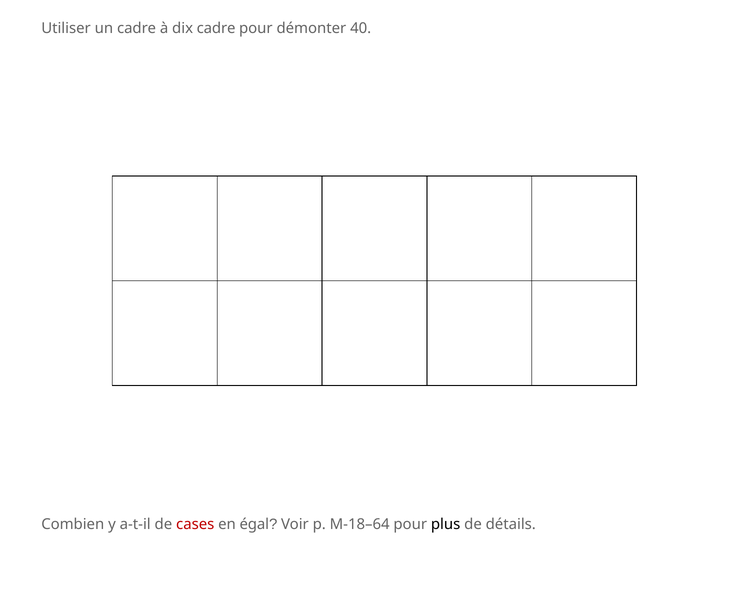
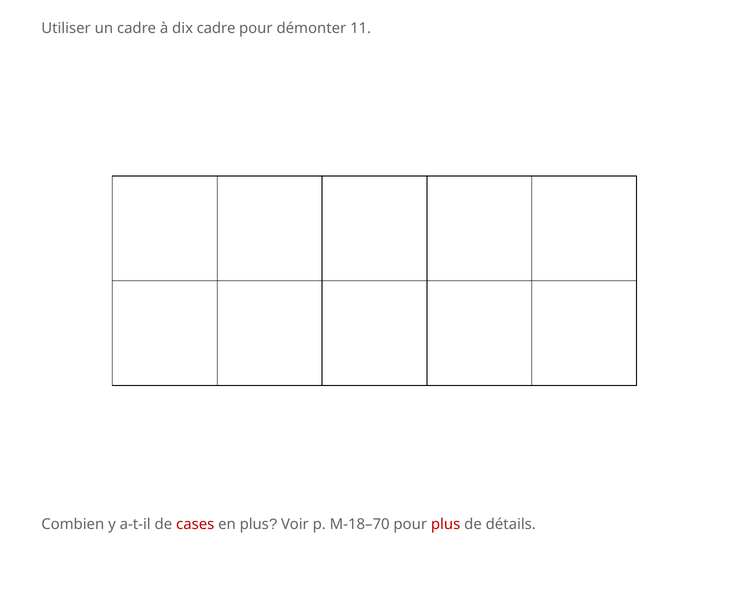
40: 40 -> 11
en égal: égal -> plus
M-18–64: M-18–64 -> M-18–70
plus at (446, 525) colour: black -> red
